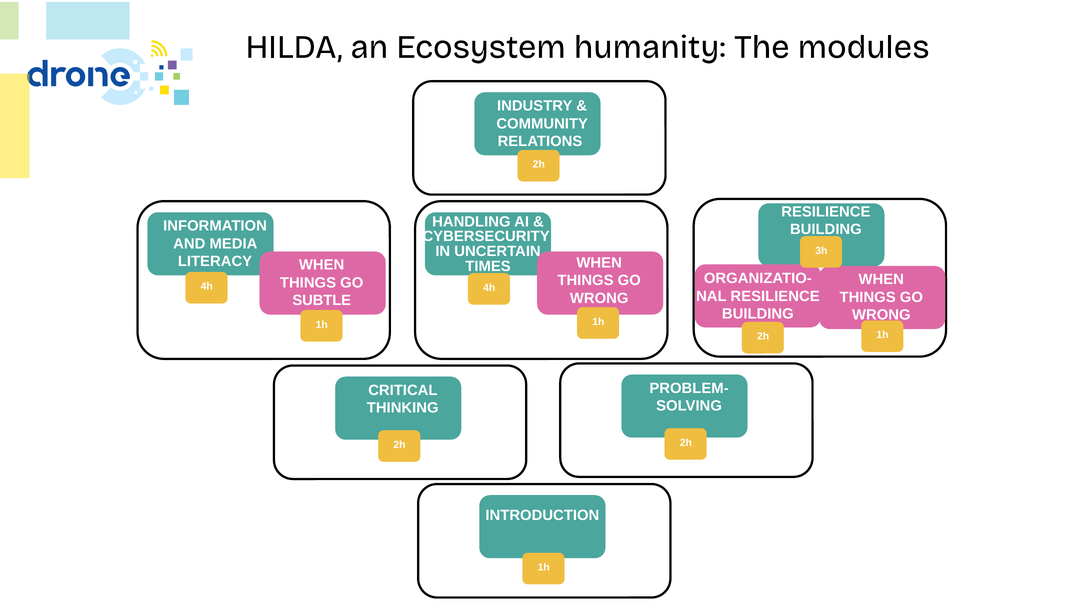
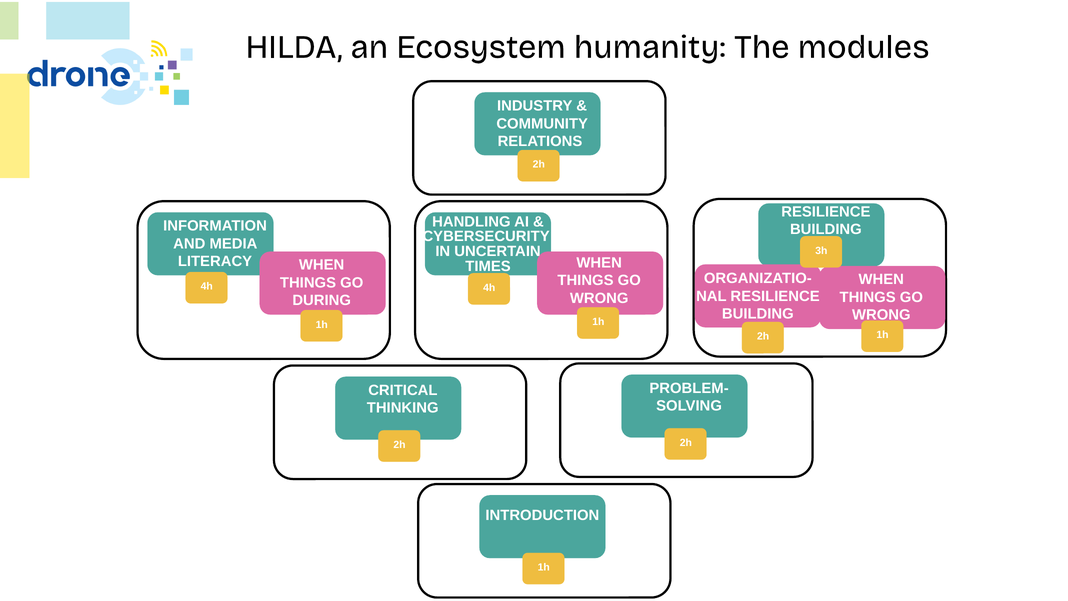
SUBTLE: SUBTLE -> DURING
